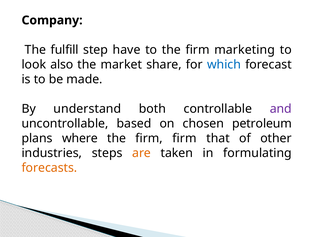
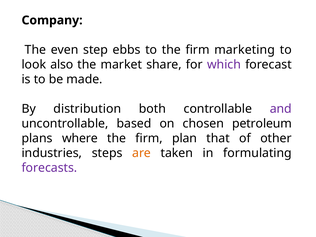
fulfill: fulfill -> even
have: have -> ebbs
which colour: blue -> purple
understand: understand -> distribution
firm firm: firm -> plan
forecasts colour: orange -> purple
